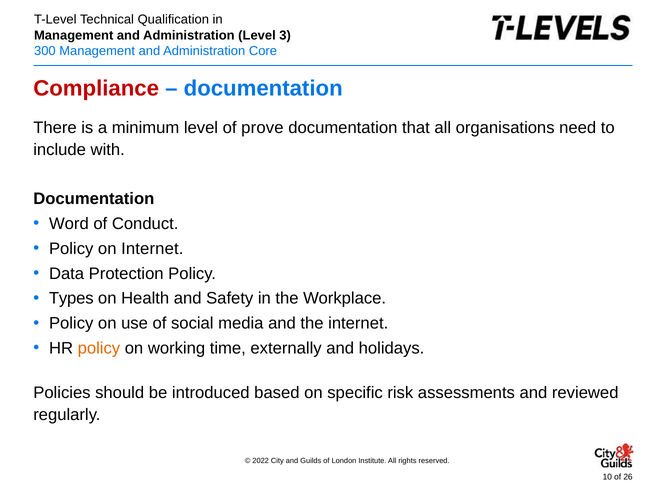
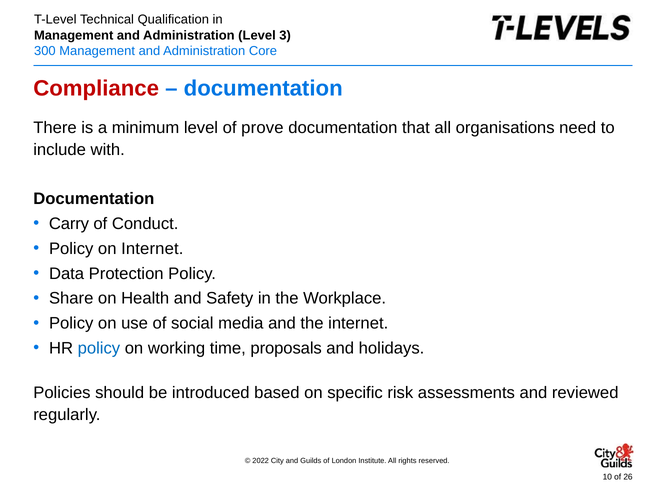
Word: Word -> Carry
Types: Types -> Share
policy at (99, 349) colour: orange -> blue
externally: externally -> proposals
